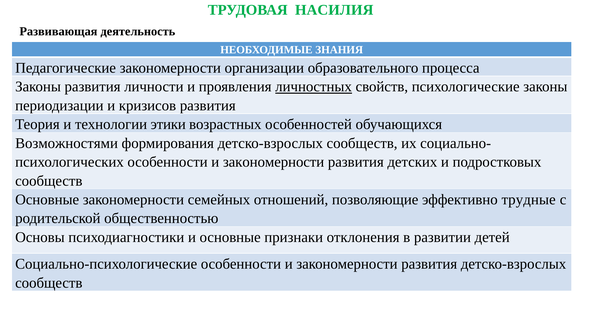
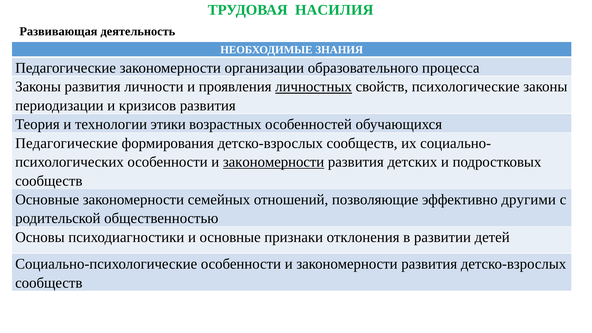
Возможностями at (67, 143): Возможностями -> Педагогические
закономерности at (274, 162) underline: none -> present
трудные: трудные -> другими
